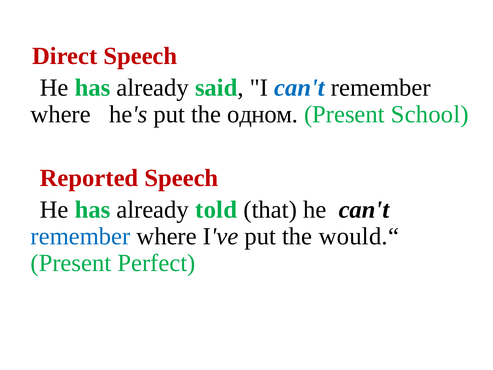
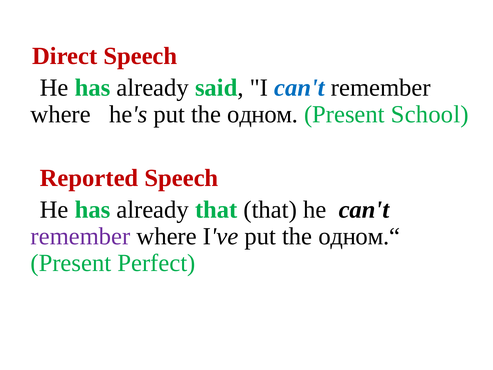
already told: told -> that
remember at (81, 236) colour: blue -> purple
would.“: would.“ -> одном.“
